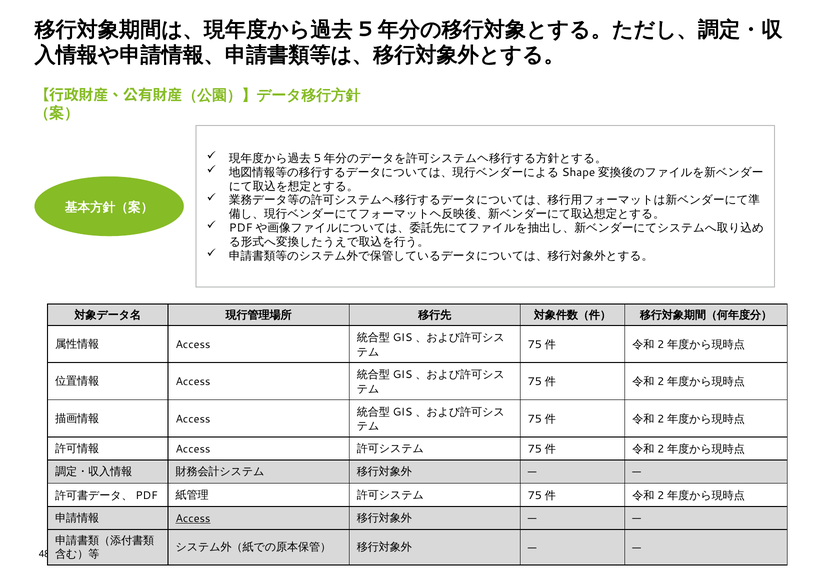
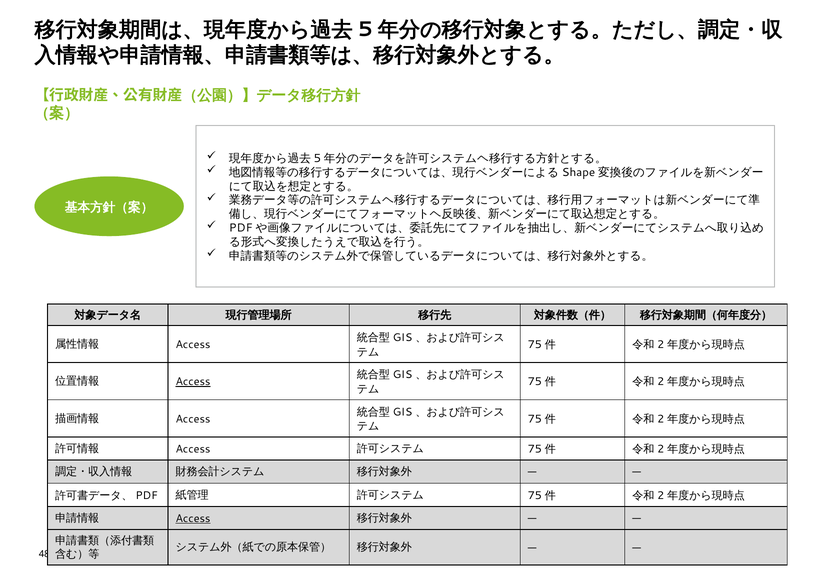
Access at (193, 382) underline: none -> present
